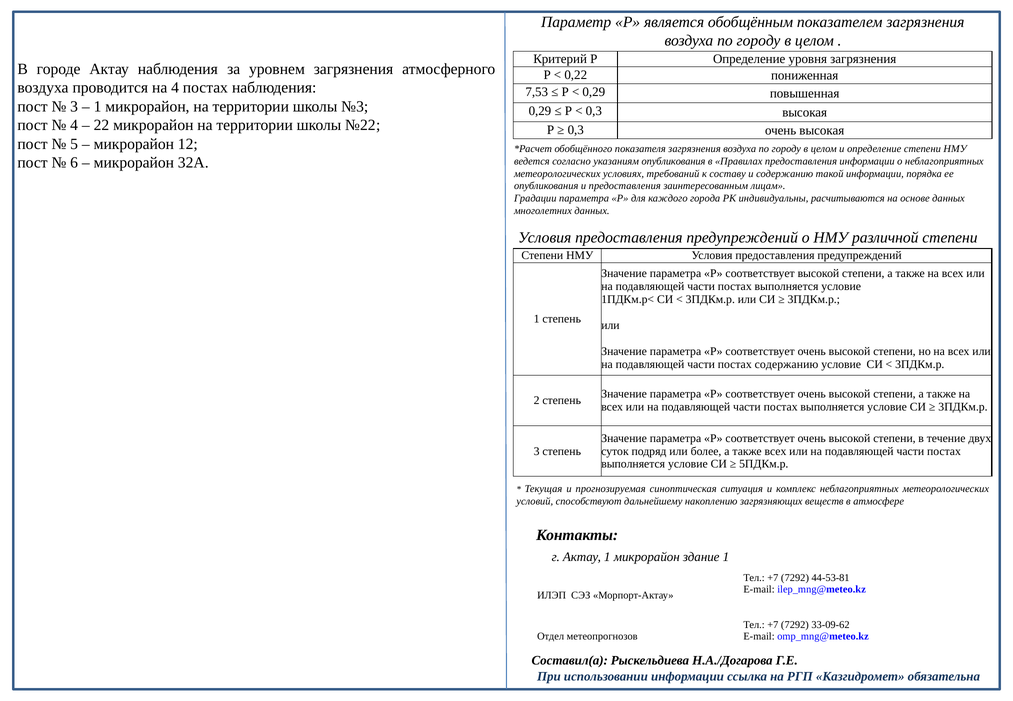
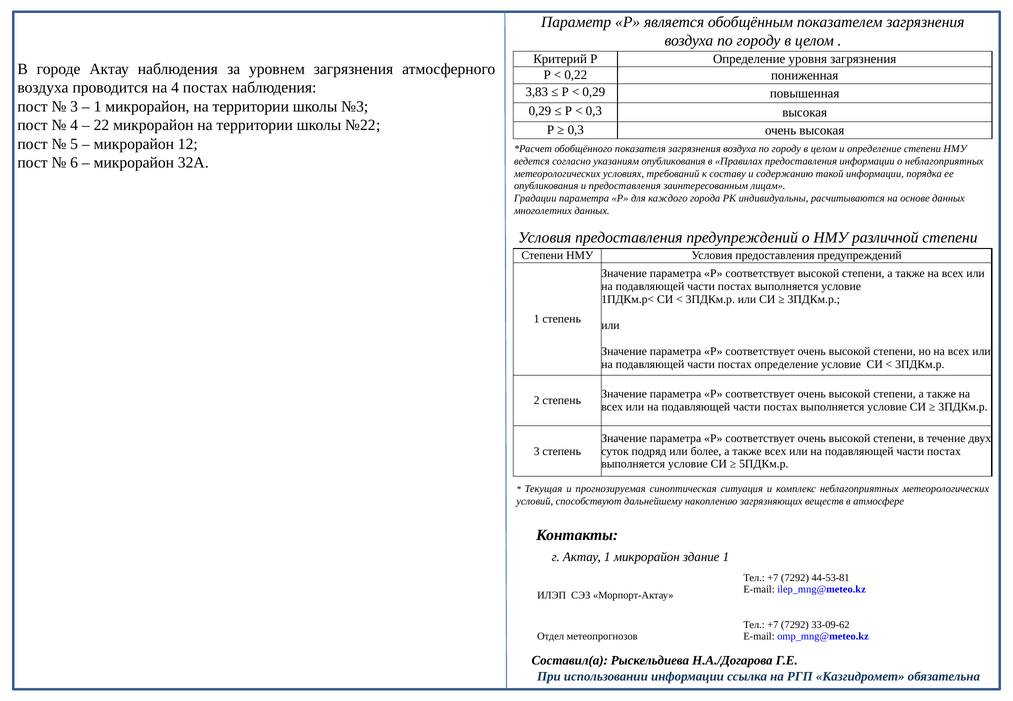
7,53: 7,53 -> 3,83
постах содержанию: содержанию -> определение
